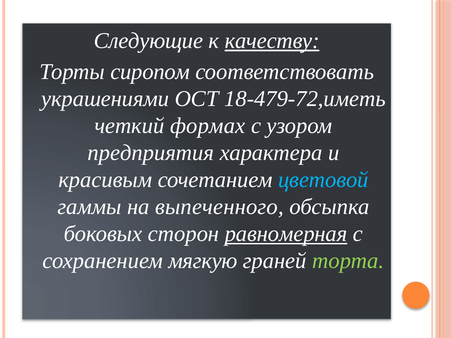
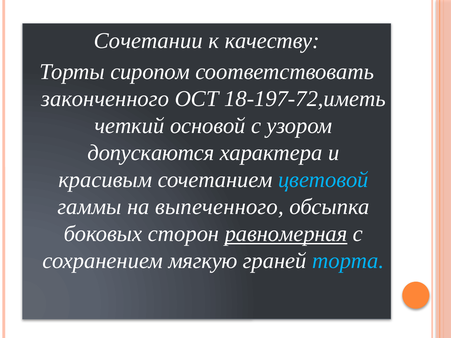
Следующие: Следующие -> Сочетании
качеству underline: present -> none
украшениями: украшениями -> законченного
18-479-72,иметь: 18-479-72,иметь -> 18-197-72,иметь
формах: формах -> основой
предприятия: предприятия -> допускаются
торта colour: light green -> light blue
